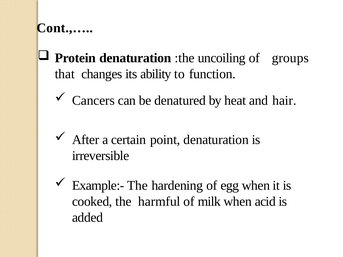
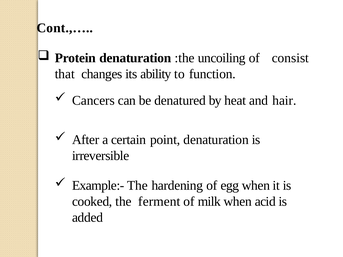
groups: groups -> consist
harmful: harmful -> ferment
